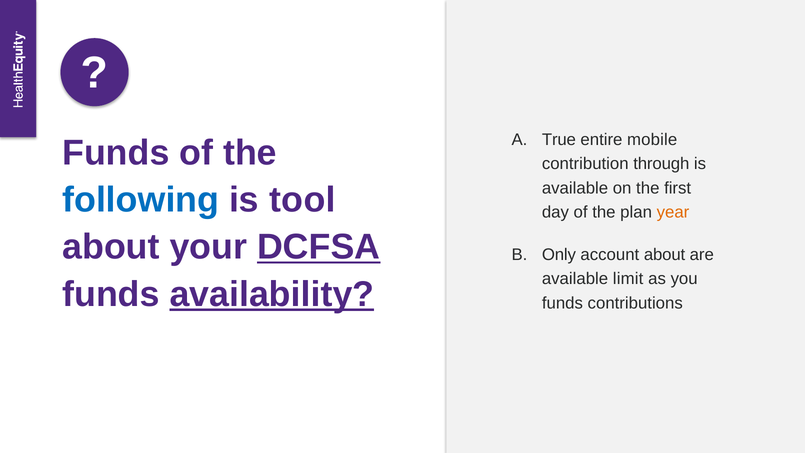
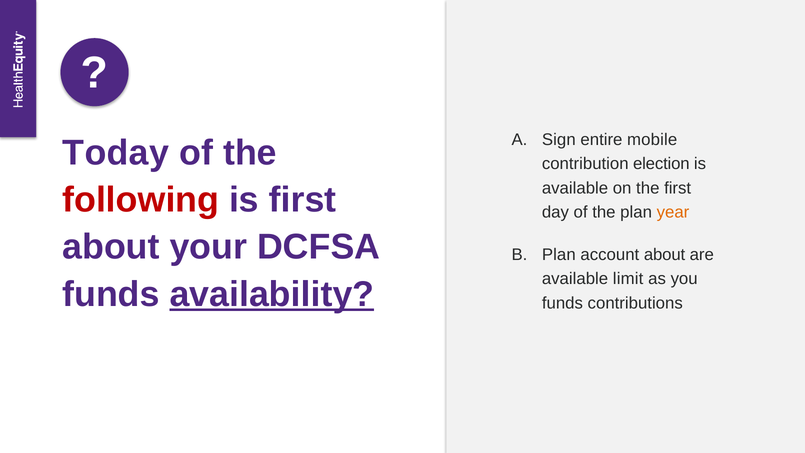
True: True -> Sign
Funds at (116, 153): Funds -> Today
through: through -> election
following colour: blue -> red
is tool: tool -> first
DCFSA underline: present -> none
Only at (559, 255): Only -> Plan
